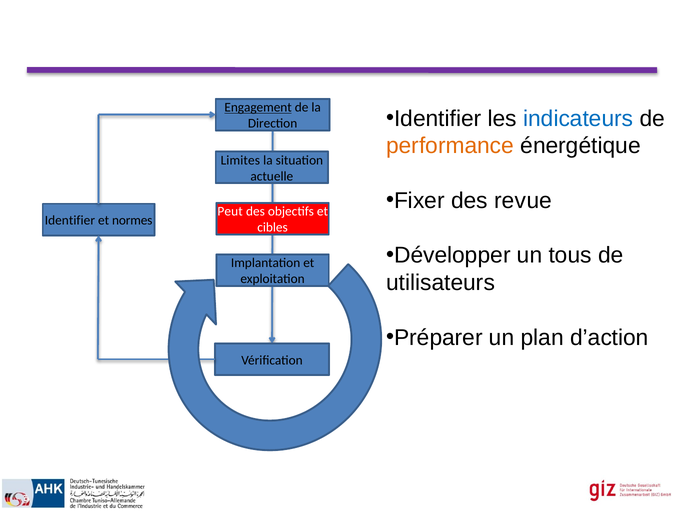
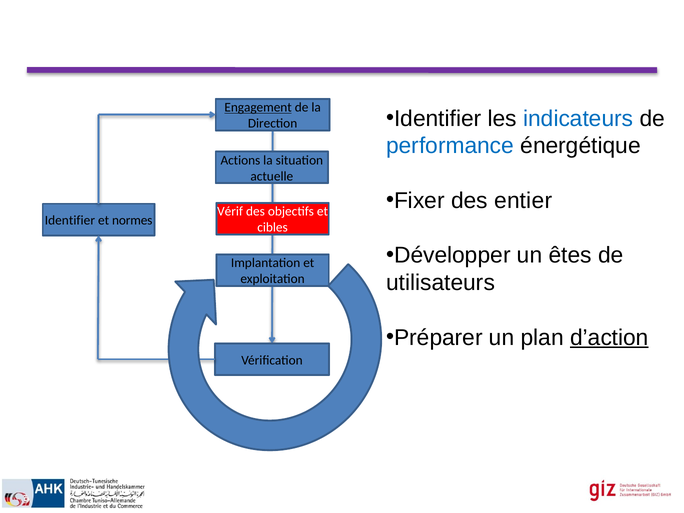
performance colour: orange -> blue
Limites: Limites -> Actions
revue: revue -> entier
Peut: Peut -> Vérif
tous: tous -> êtes
d’action underline: none -> present
